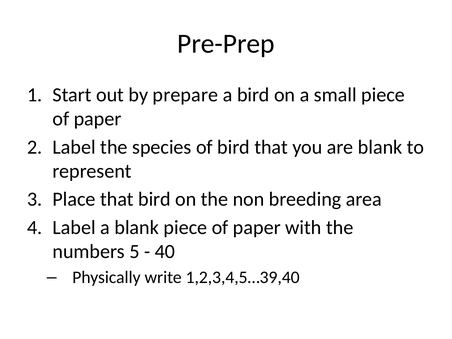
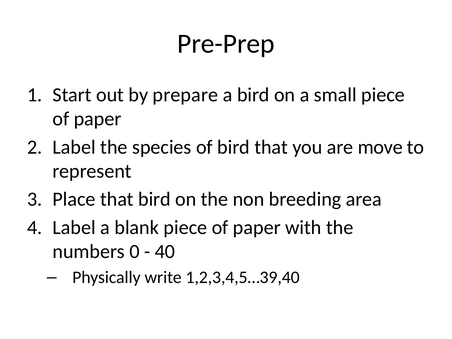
are blank: blank -> move
5: 5 -> 0
